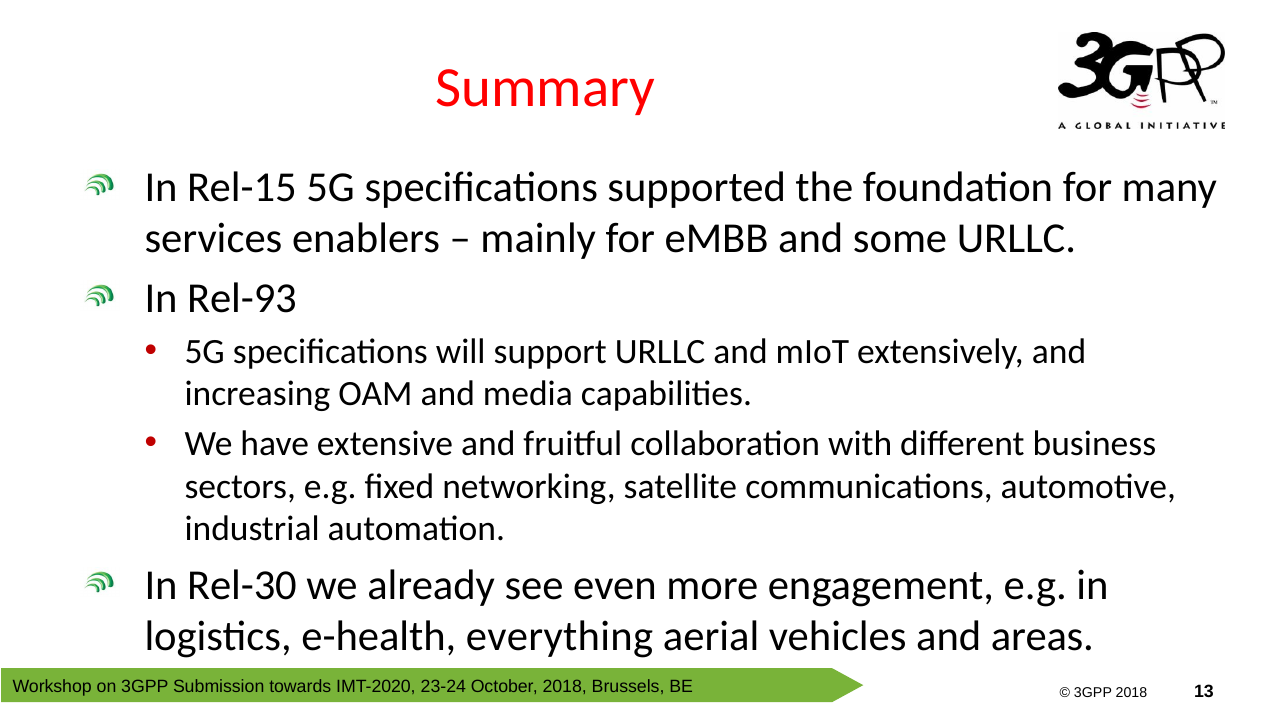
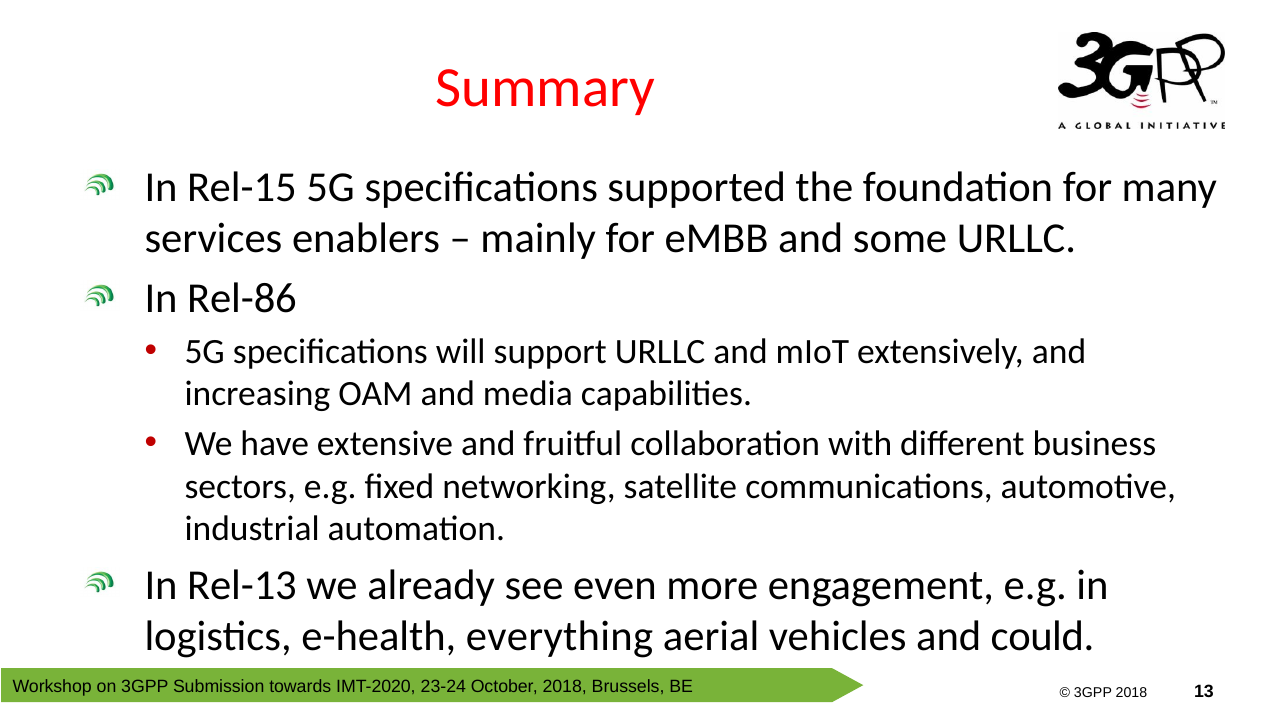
Rel-93: Rel-93 -> Rel-86
Rel-30: Rel-30 -> Rel-13
areas: areas -> could
